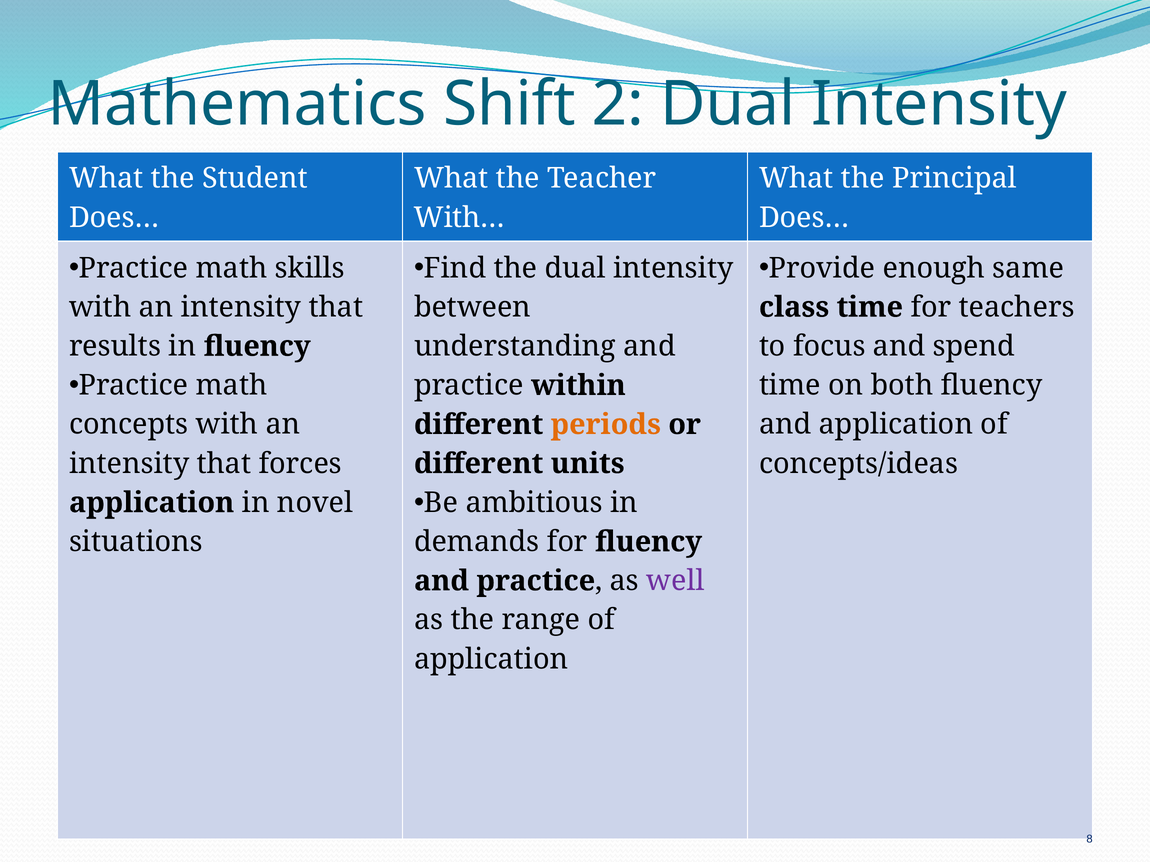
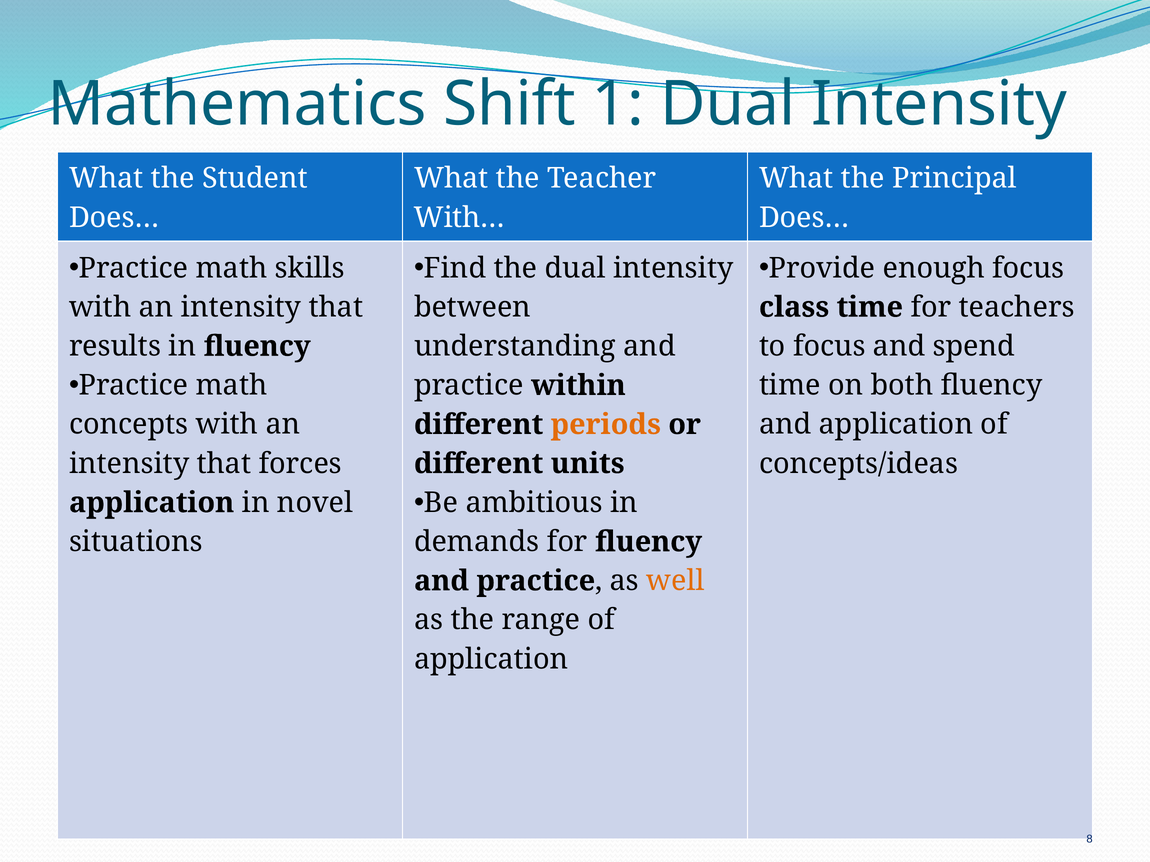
2: 2 -> 1
enough same: same -> focus
well colour: purple -> orange
